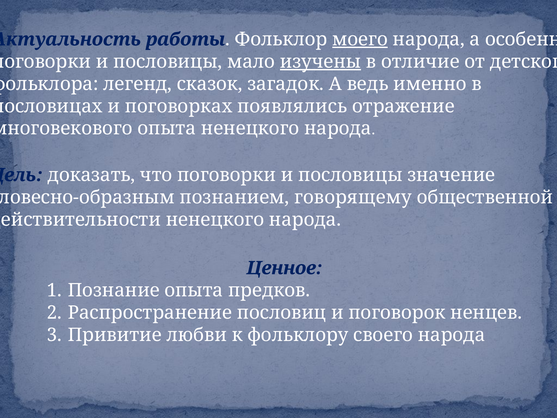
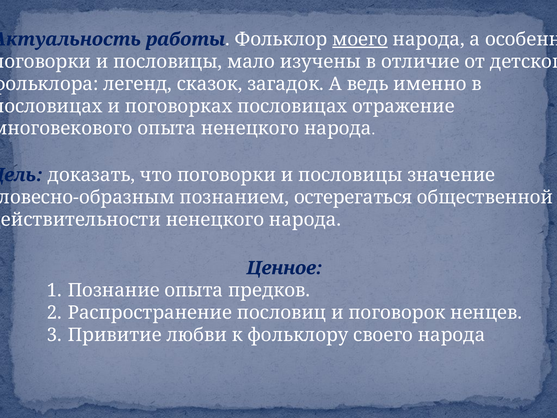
изучены underline: present -> none
поговорках появлялись: появлялись -> пословицах
говорящему: говорящему -> остерегаться
